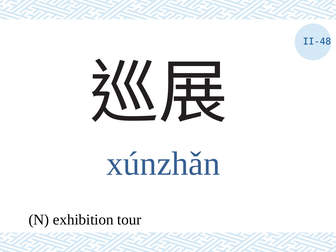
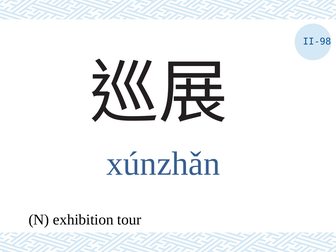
II-48: II-48 -> II-98
